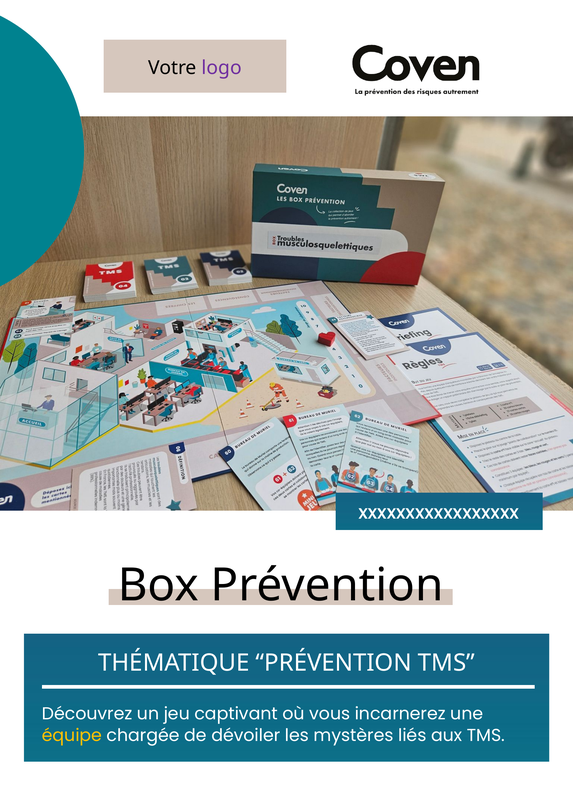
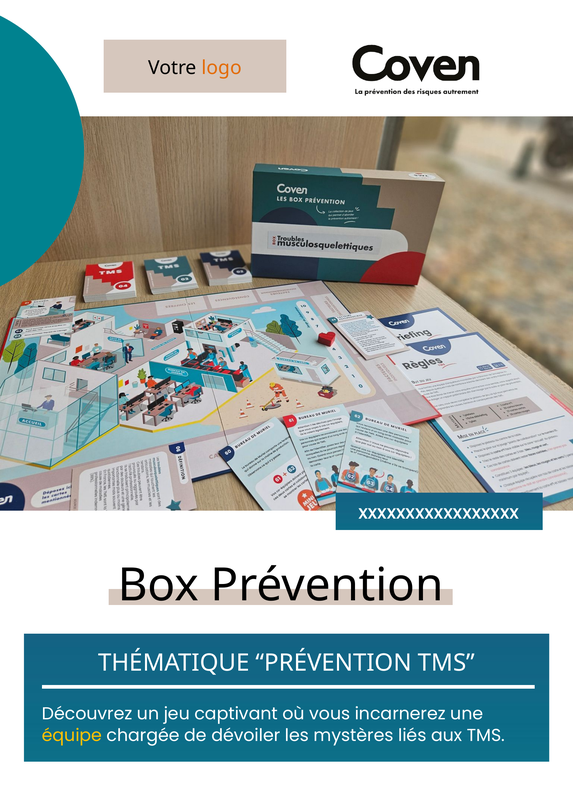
logo colour: purple -> orange
